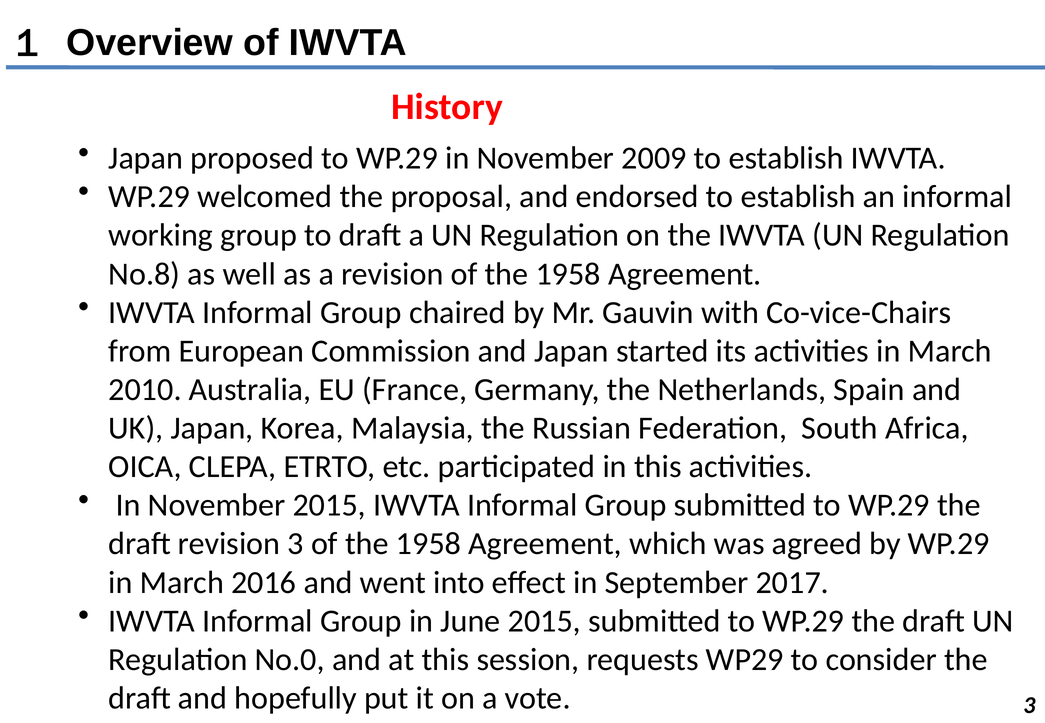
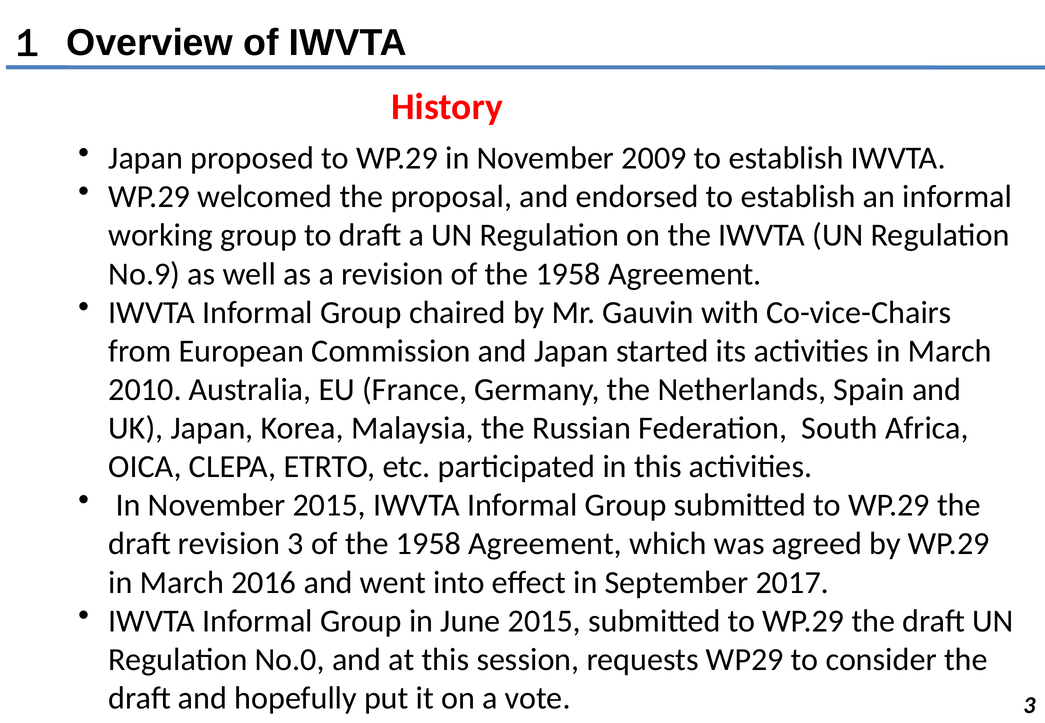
No.8: No.8 -> No.9
